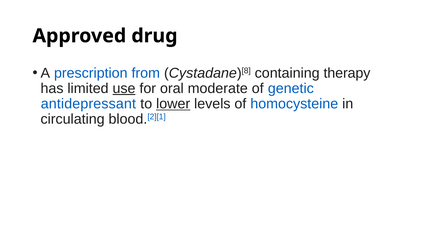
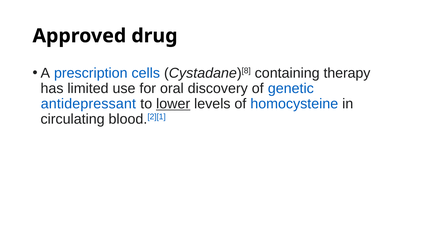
from: from -> cells
use underline: present -> none
moderate: moderate -> discovery
